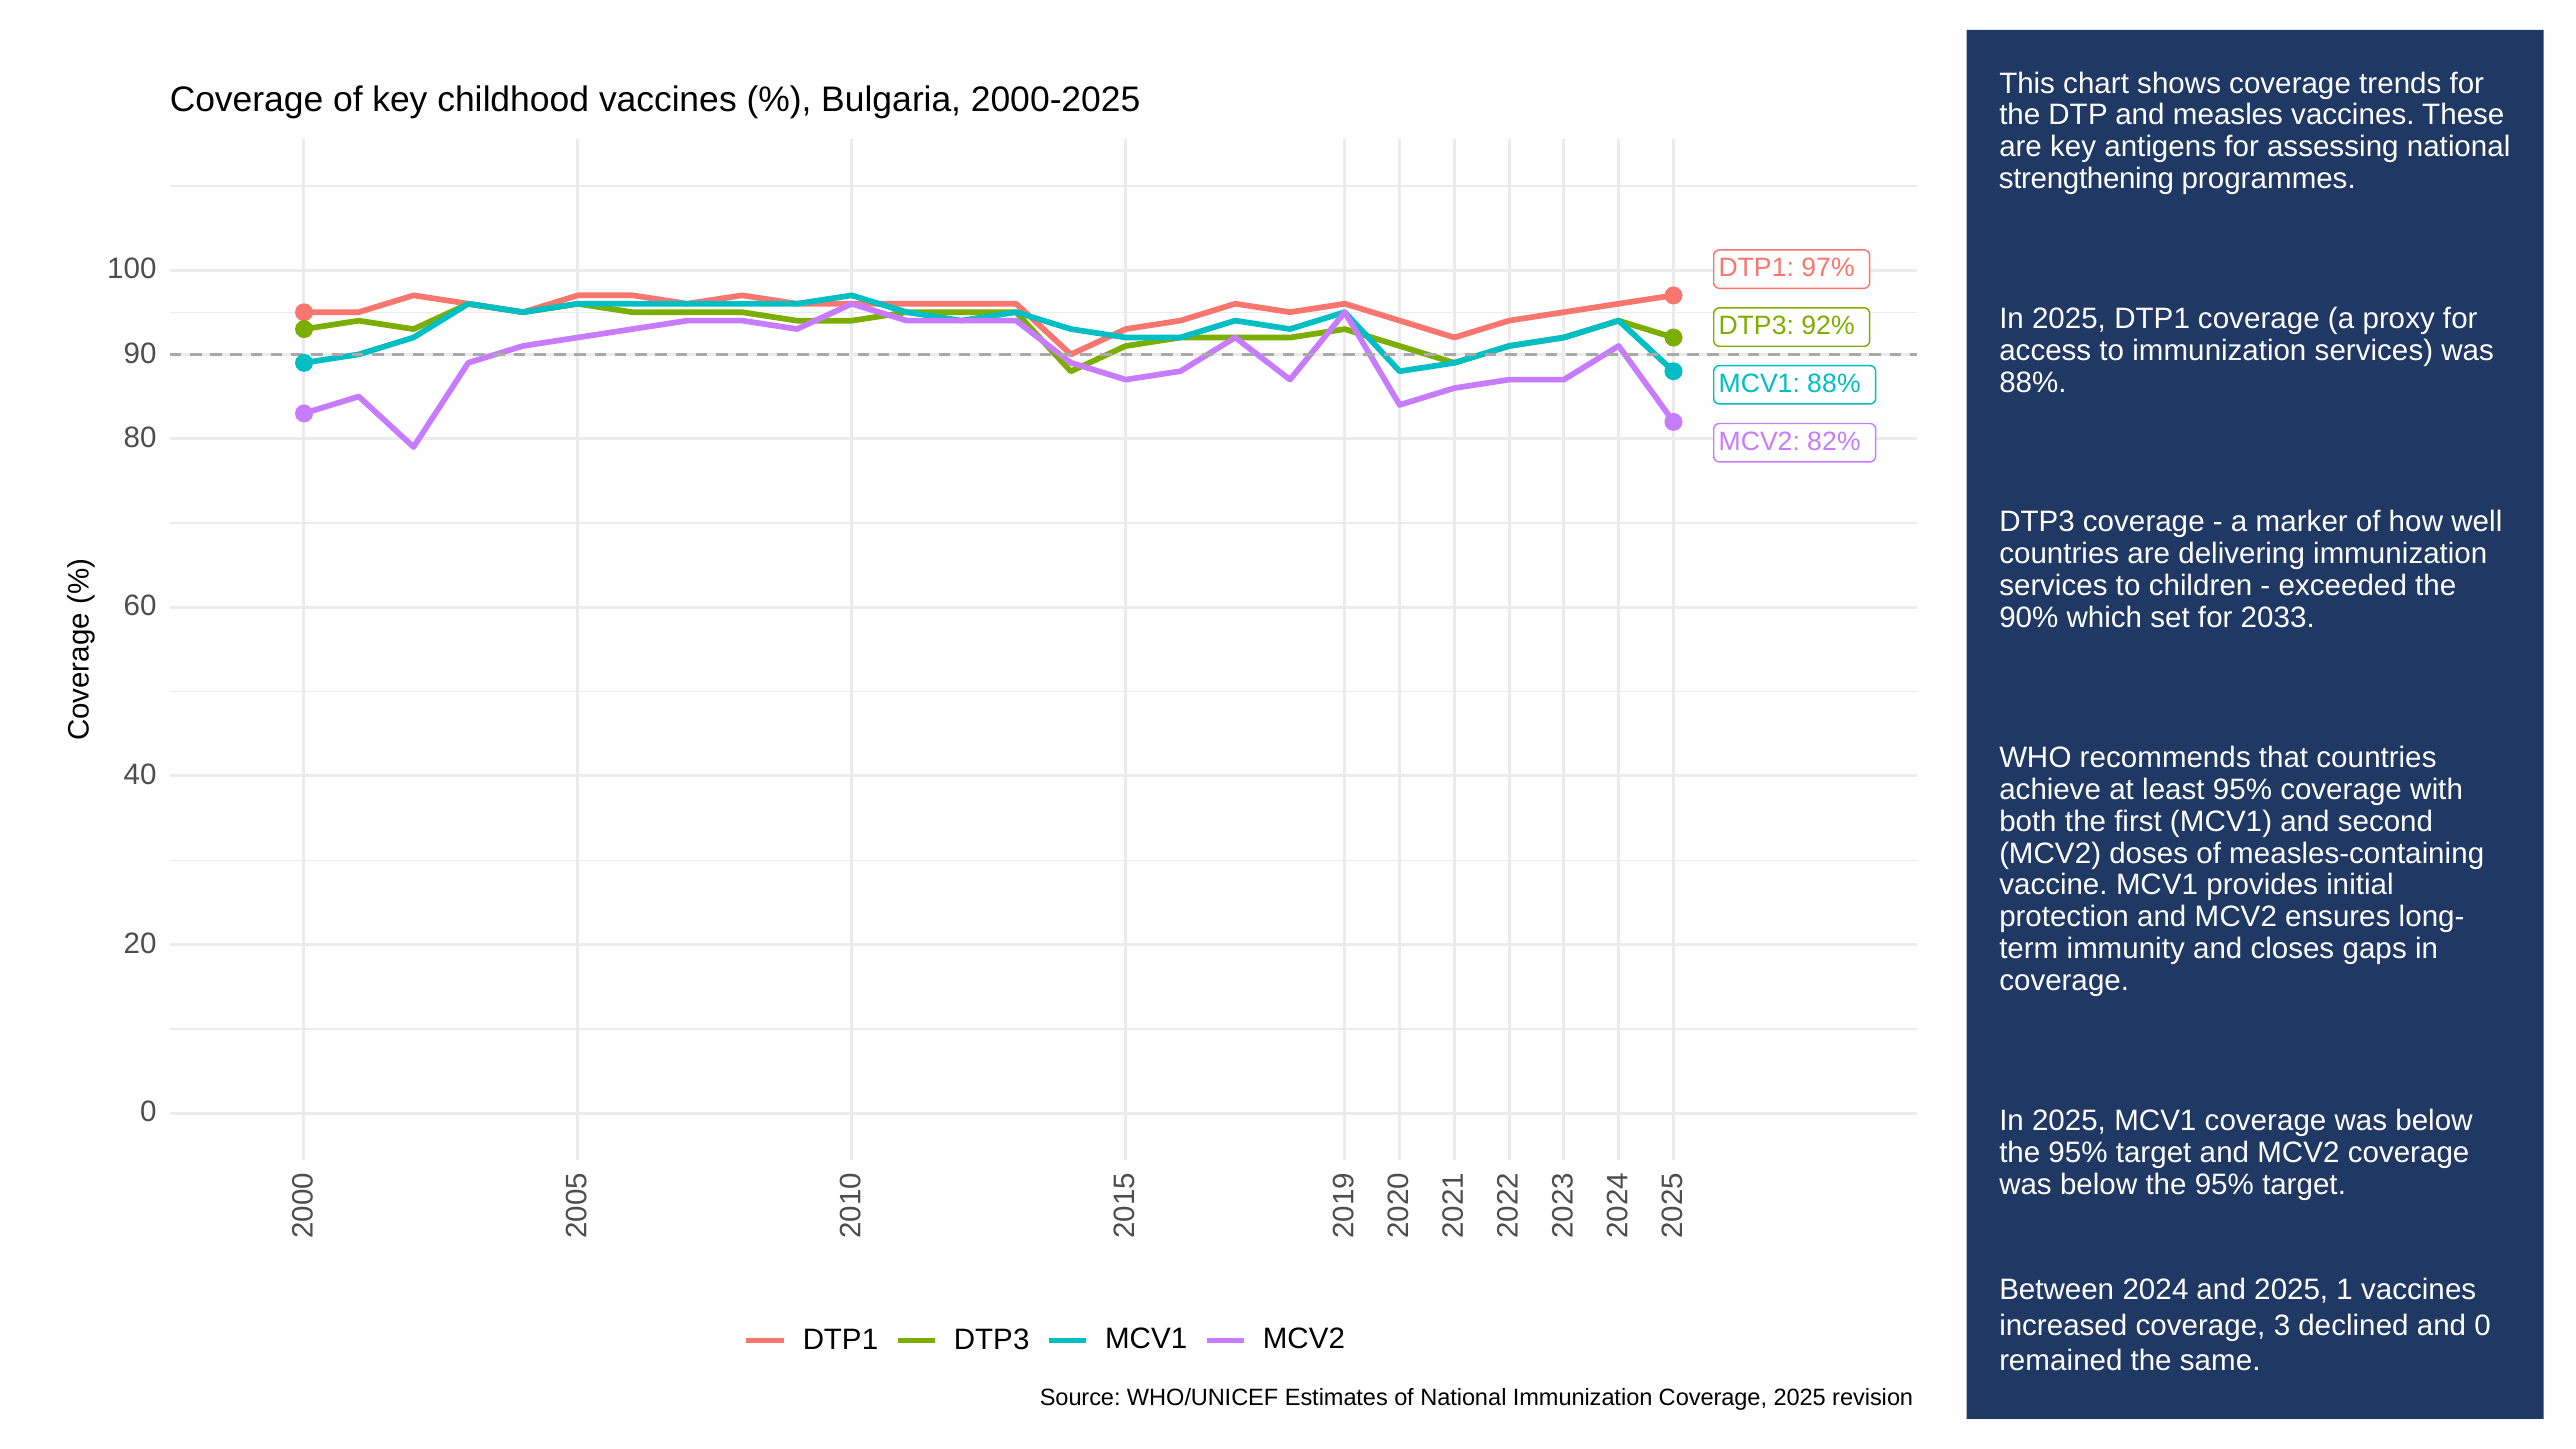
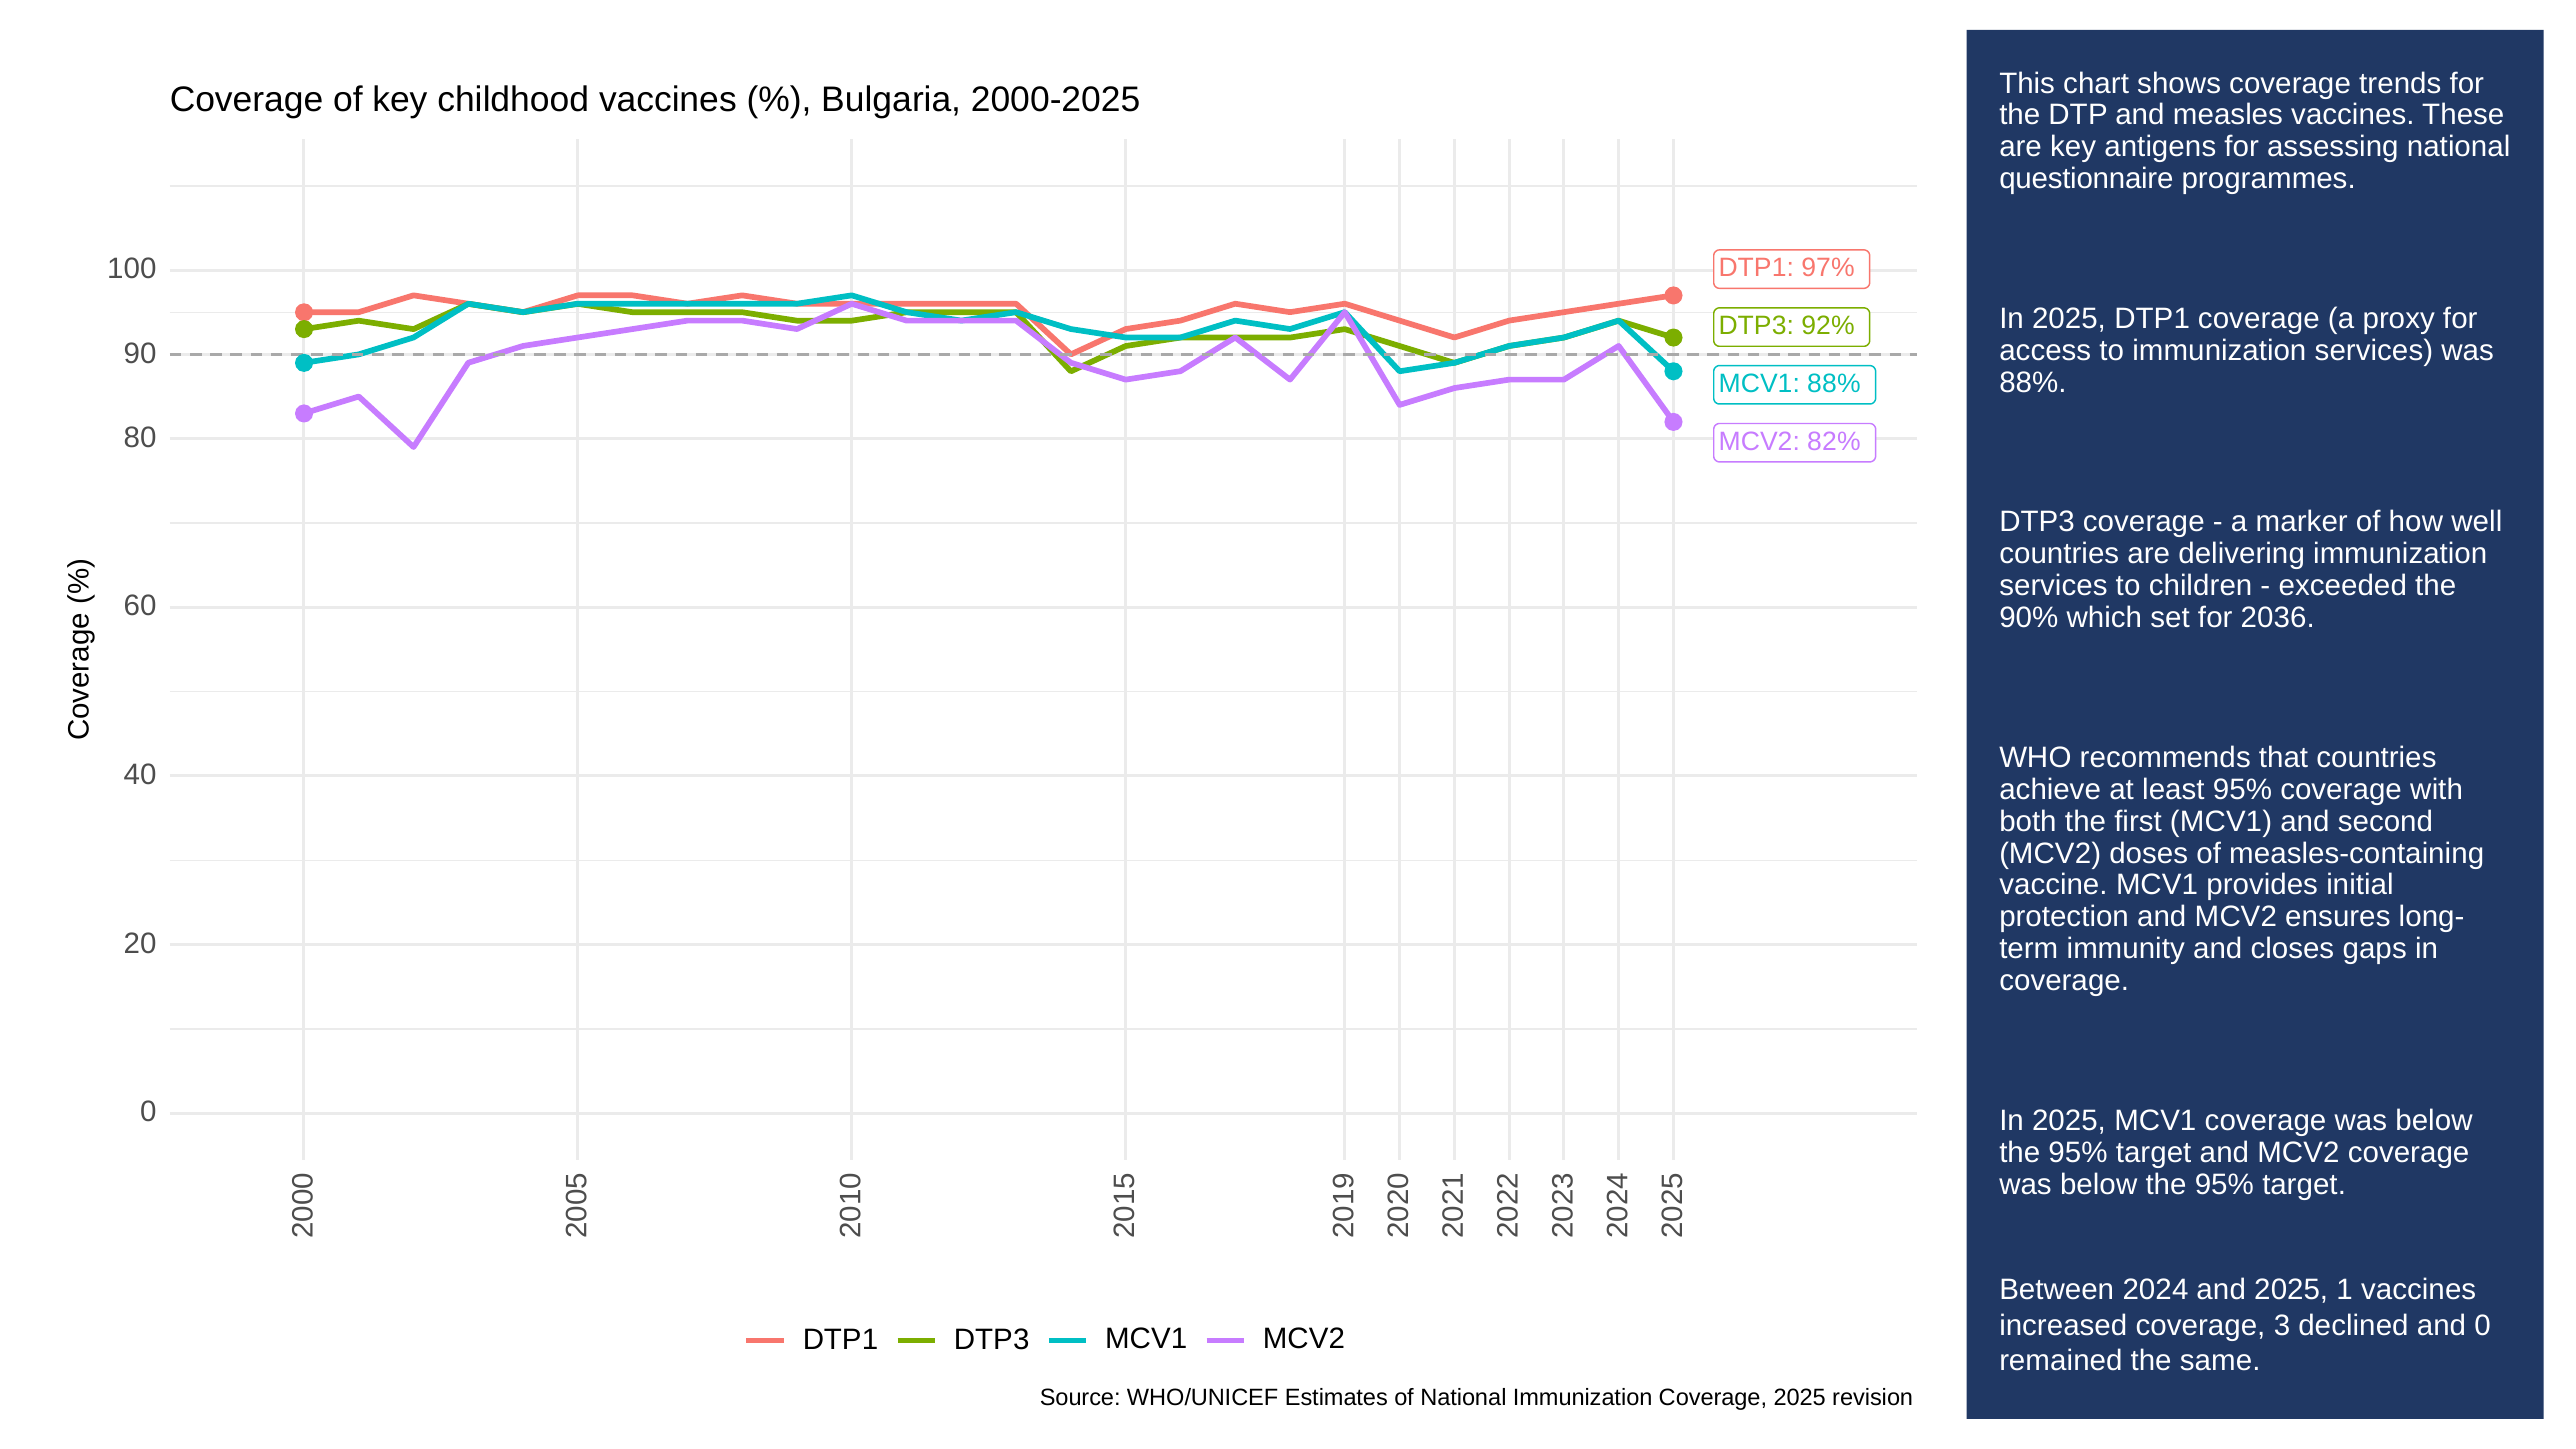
strengthening: strengthening -> questionnaire
2033: 2033 -> 2036
